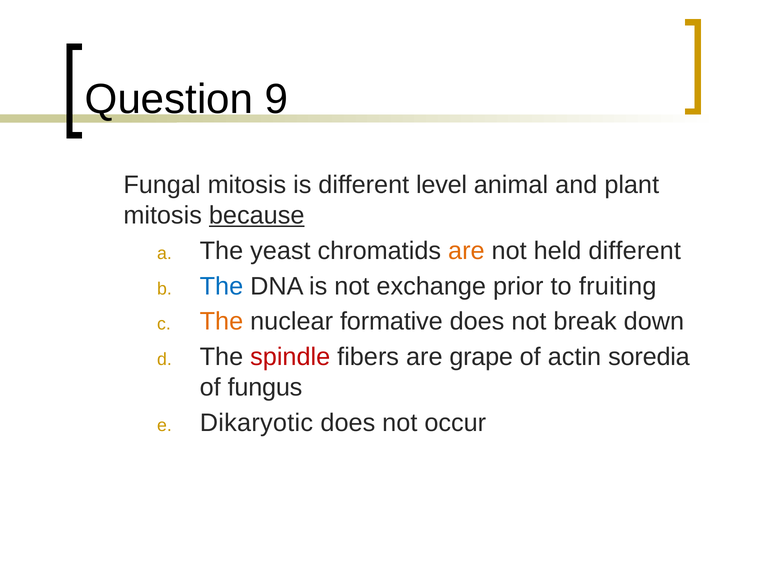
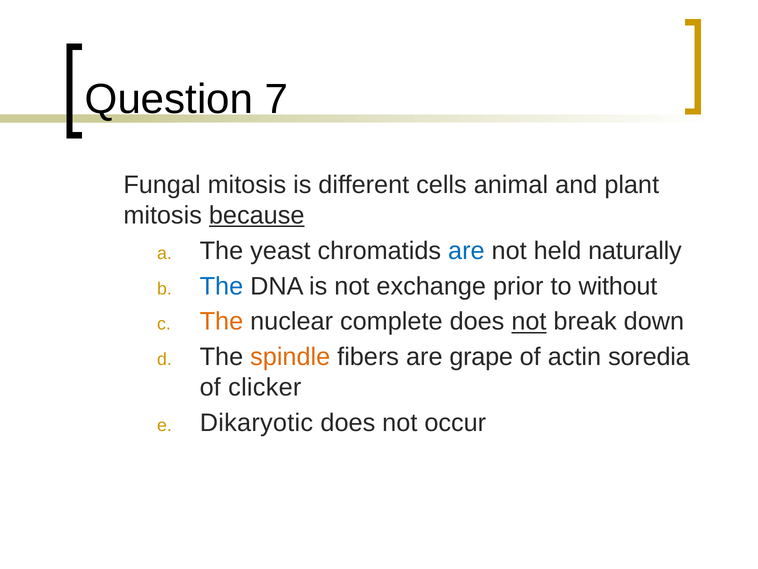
9: 9 -> 7
level: level -> cells
are at (466, 251) colour: orange -> blue
held different: different -> naturally
fruiting: fruiting -> without
formative: formative -> complete
not at (529, 321) underline: none -> present
spindle colour: red -> orange
fungus: fungus -> clicker
